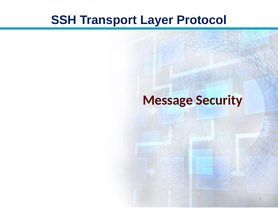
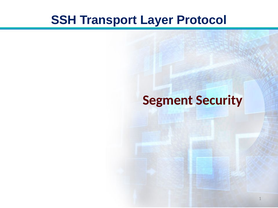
Message: Message -> Segment
